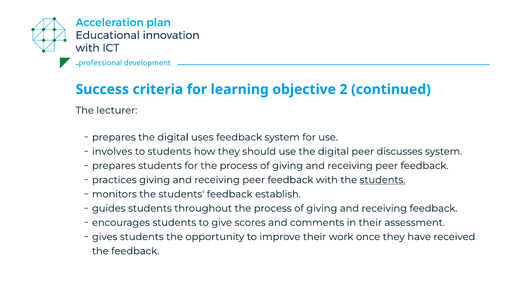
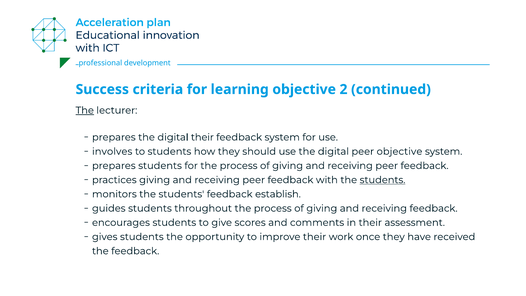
The at (85, 110) underline: none -> present
digital uses: uses -> their
peer discusses: discusses -> objective
